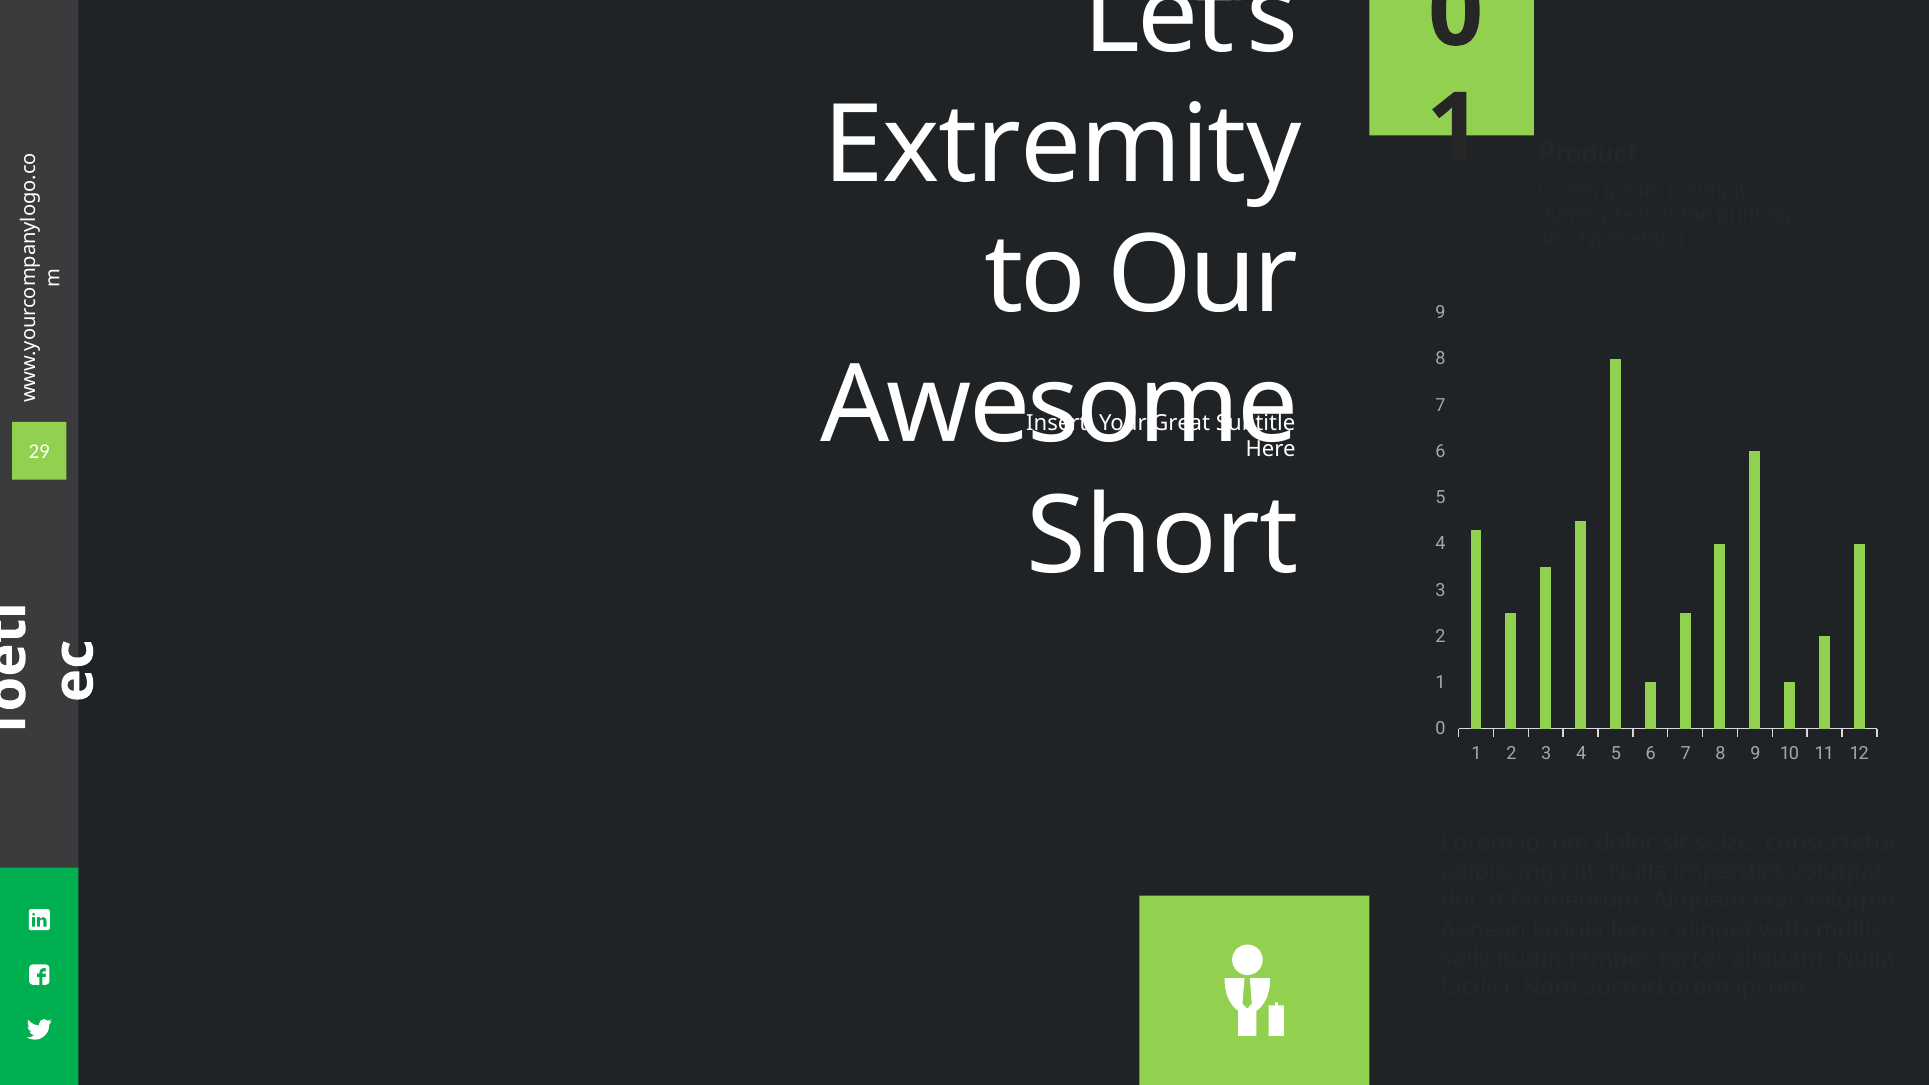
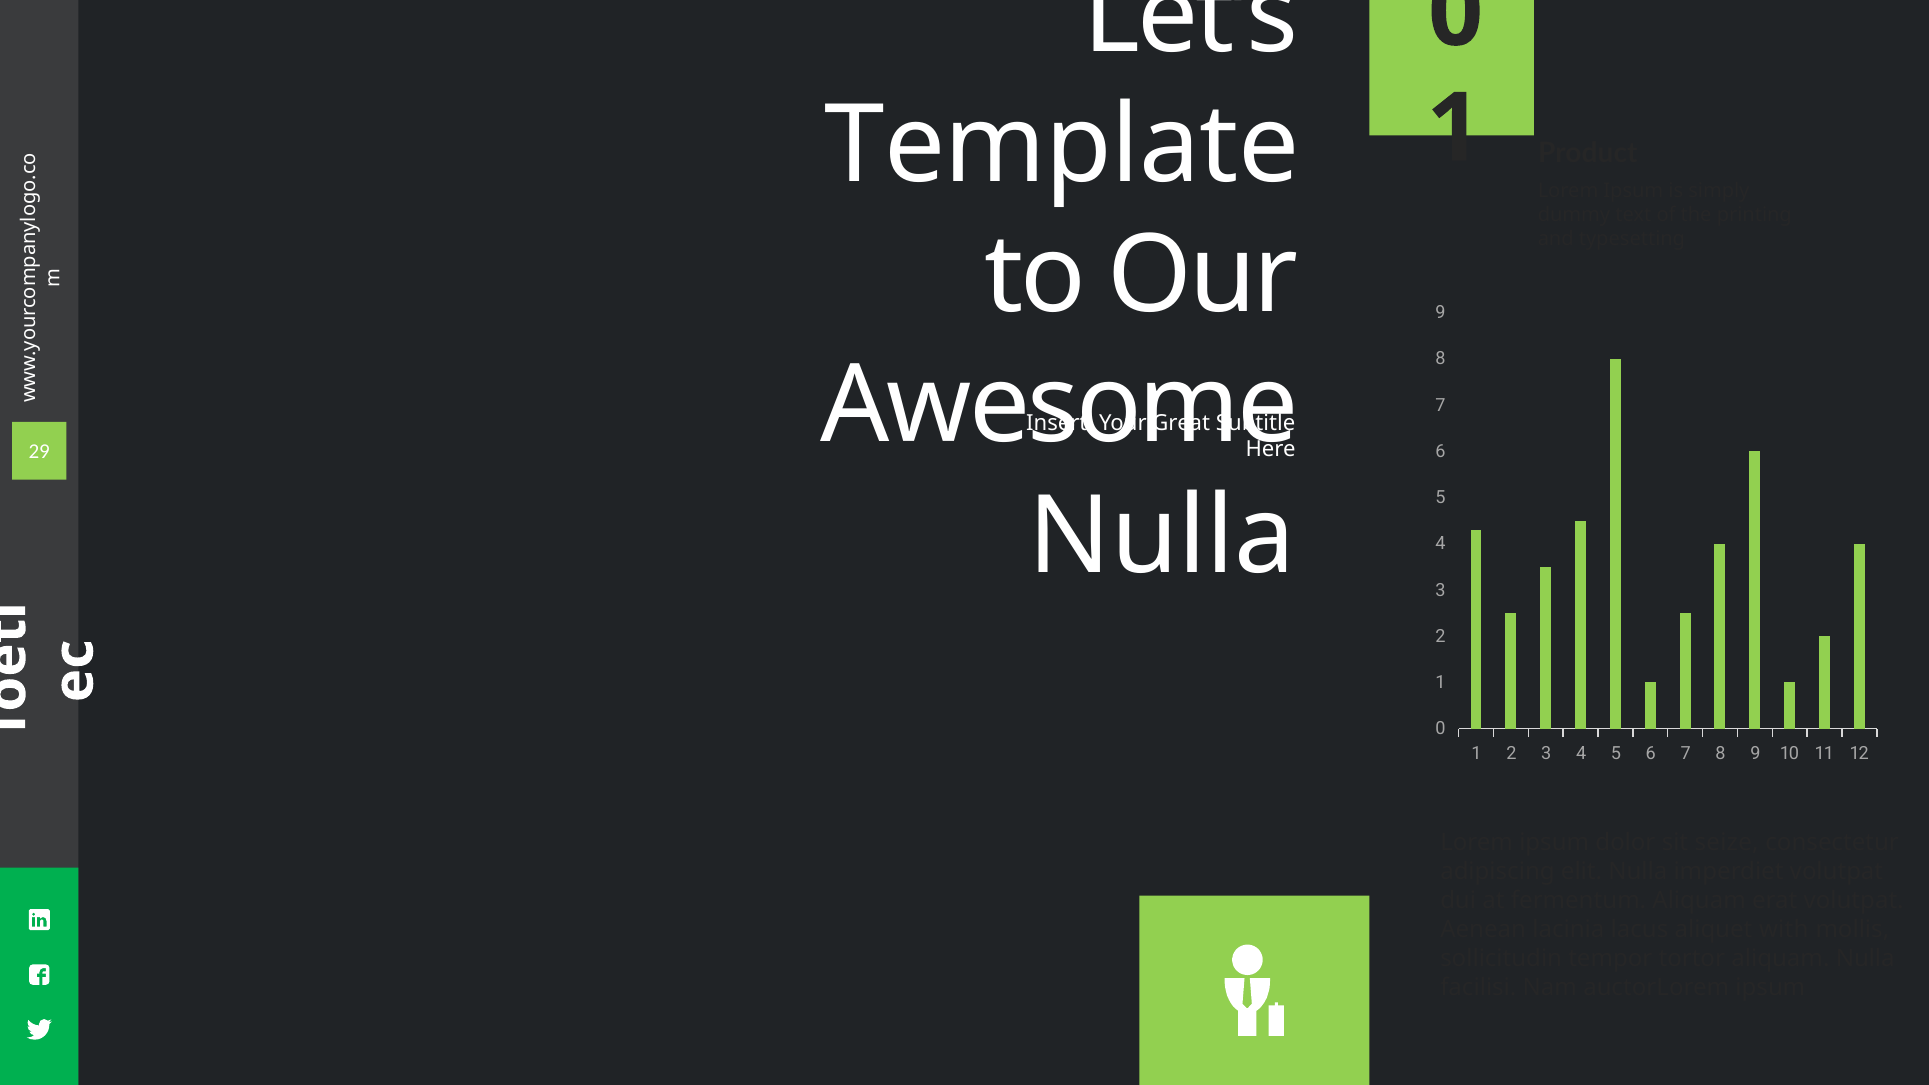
Extremity: Extremity -> Template
Short at (1163, 536): Short -> Nulla
